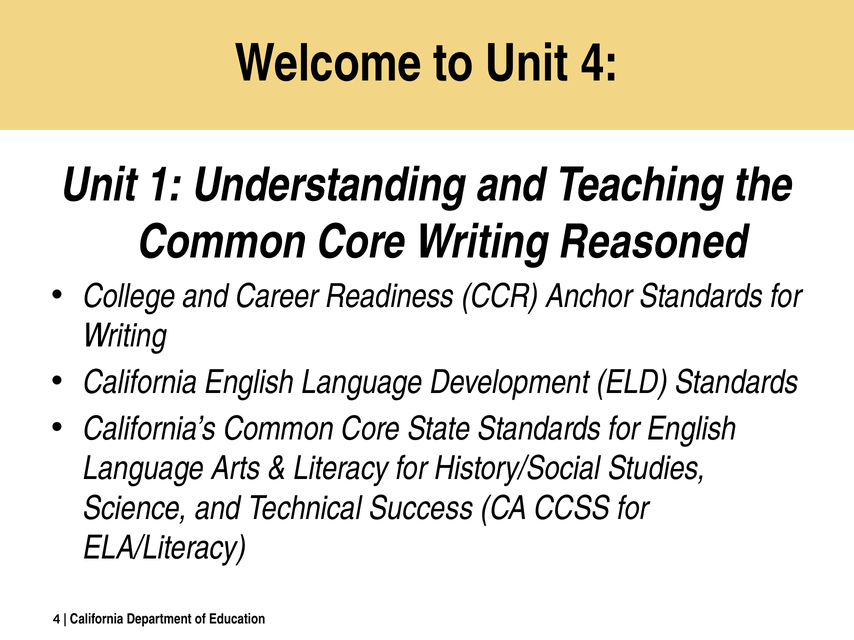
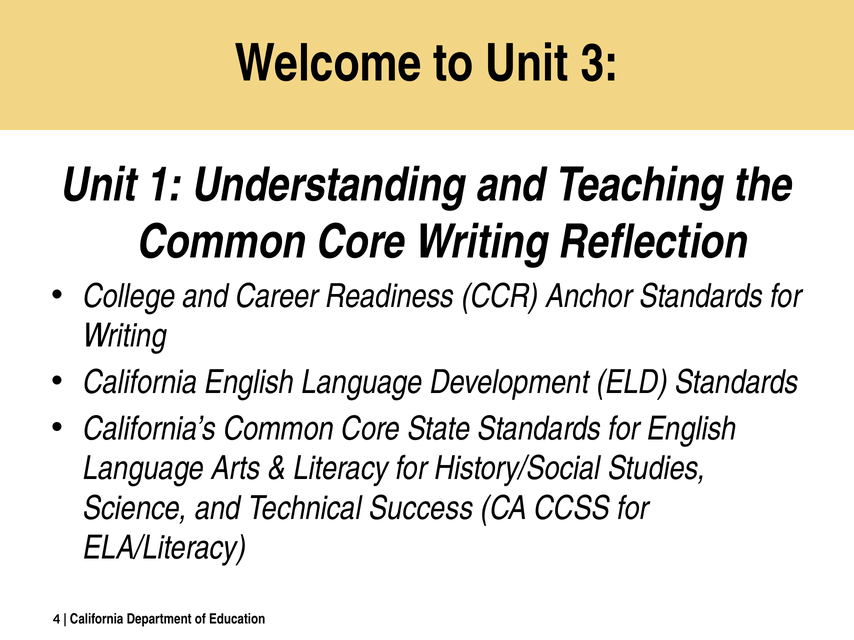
Unit 4: 4 -> 3
Reasoned: Reasoned -> Reflection
